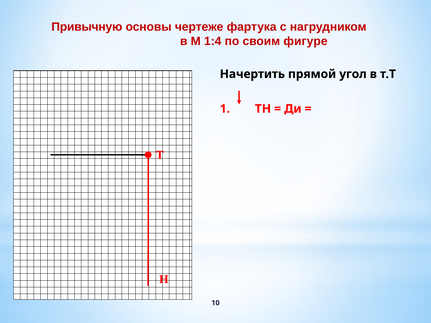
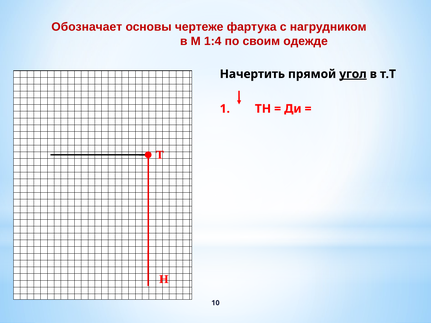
Привычную: Привычную -> Обозначает
фигуре: фигуре -> одежде
угол underline: none -> present
